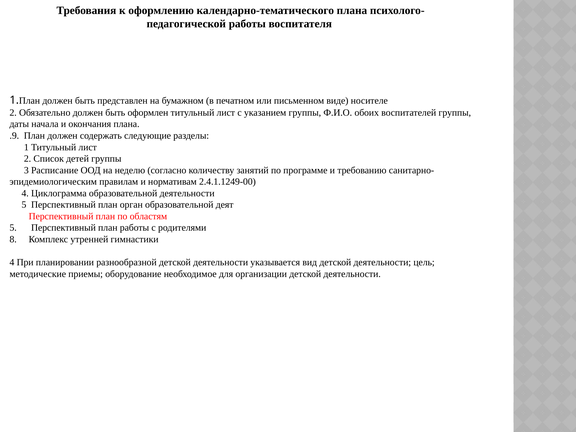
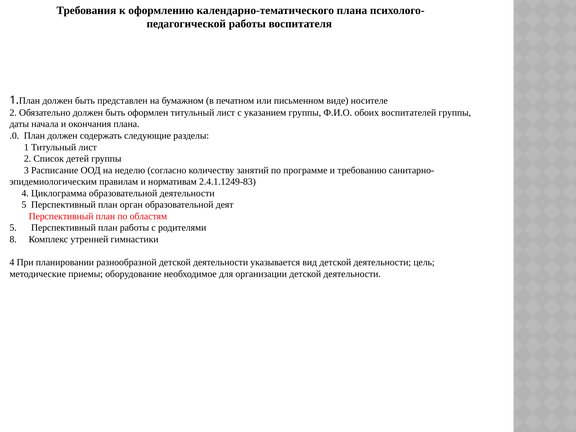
.9: .9 -> .0
2.4.1.1249-00: 2.4.1.1249-00 -> 2.4.1.1249-83
